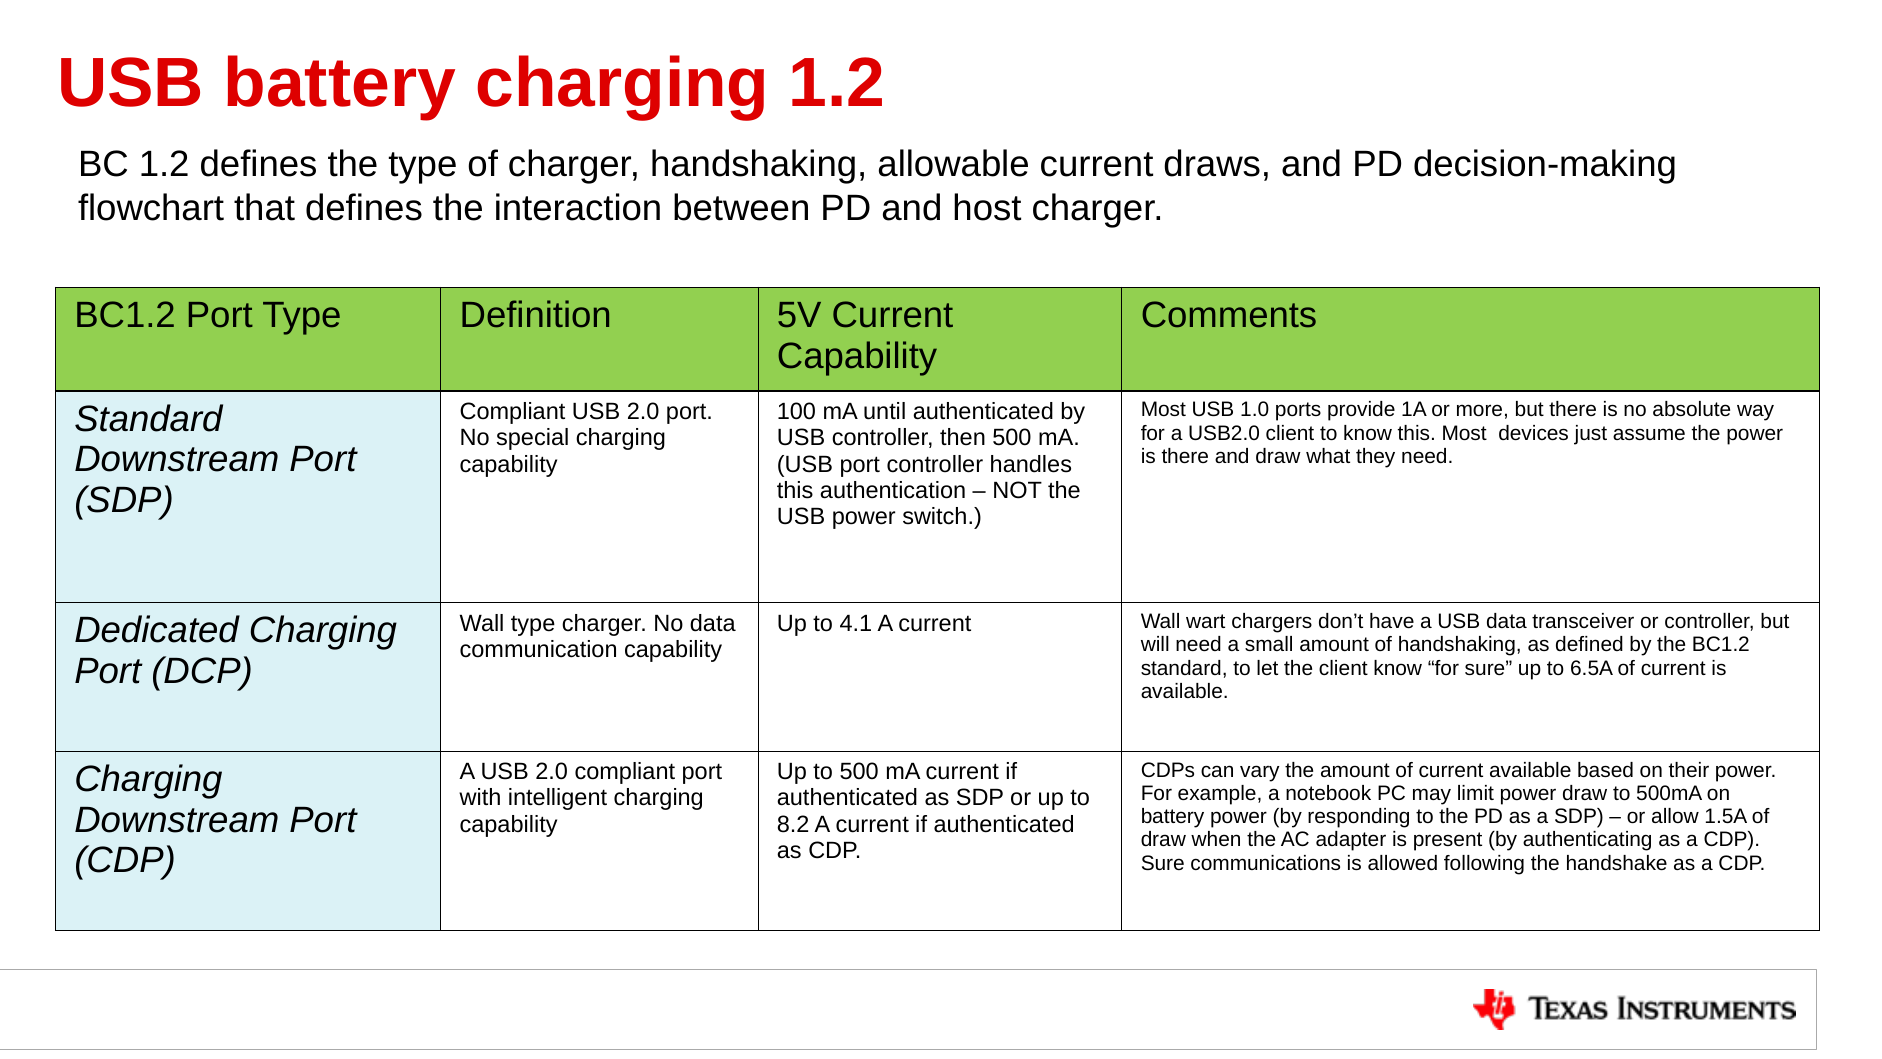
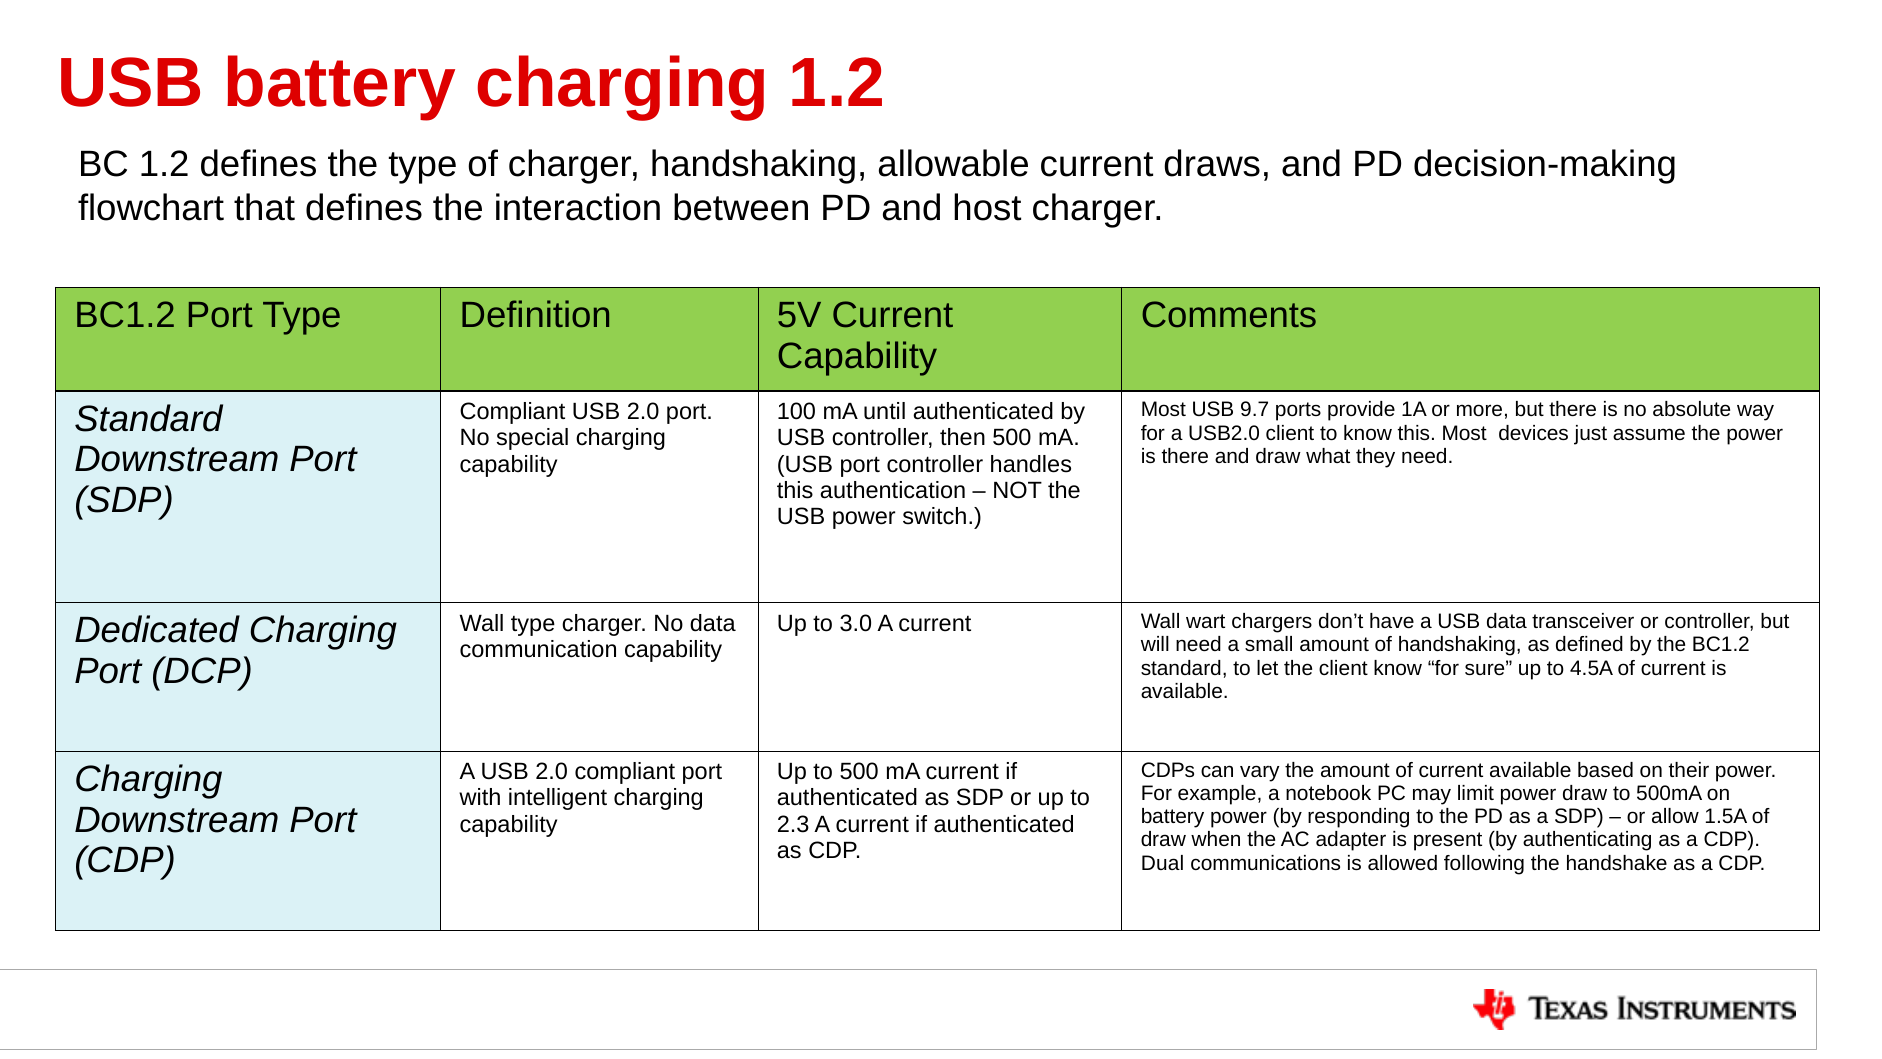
1.0: 1.0 -> 9.7
4.1: 4.1 -> 3.0
6.5A: 6.5A -> 4.5A
8.2: 8.2 -> 2.3
Sure at (1163, 863): Sure -> Dual
